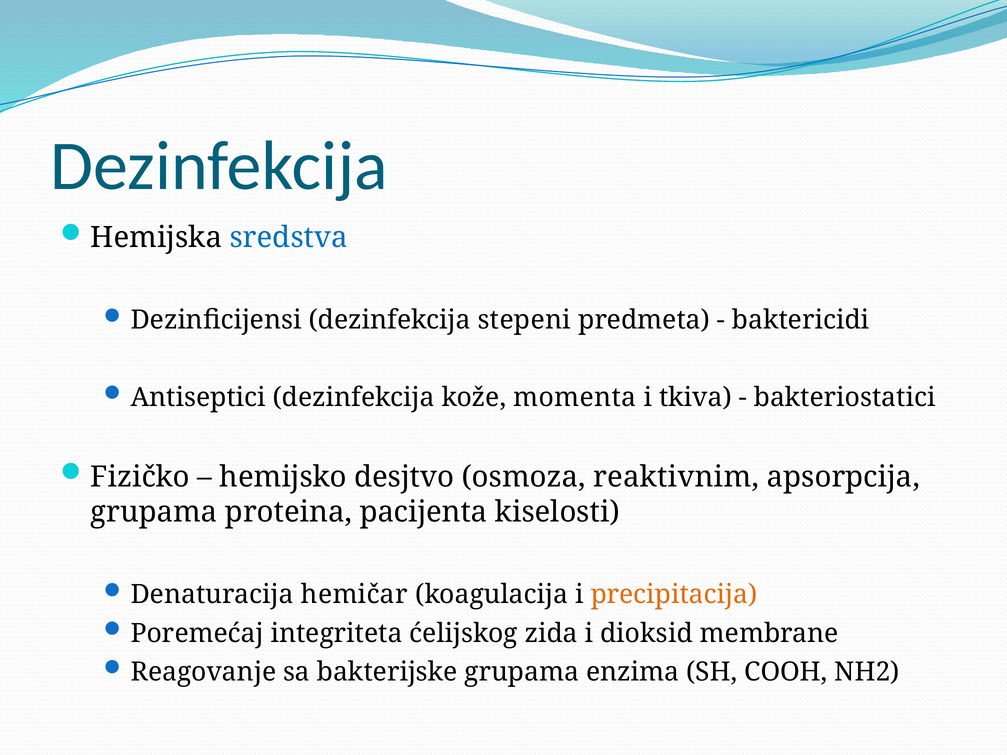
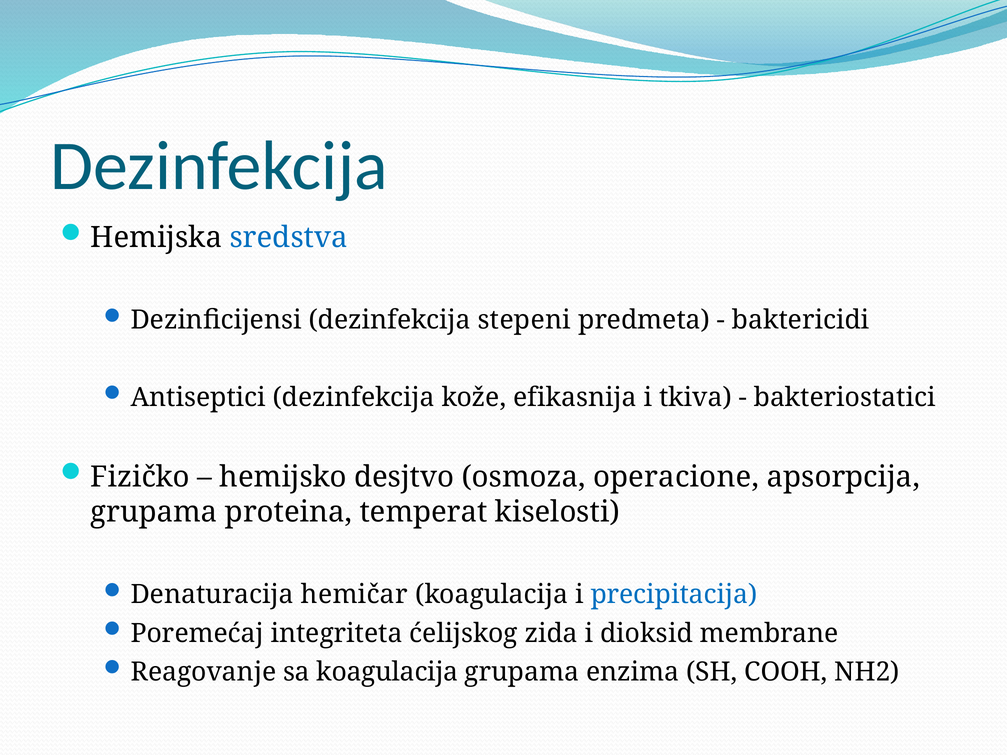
momenta: momenta -> efikasnija
reaktivnim: reaktivnim -> operacione
pacijenta: pacijenta -> temperat
precipitacija colour: orange -> blue
sa bakterijske: bakterijske -> koagulacija
